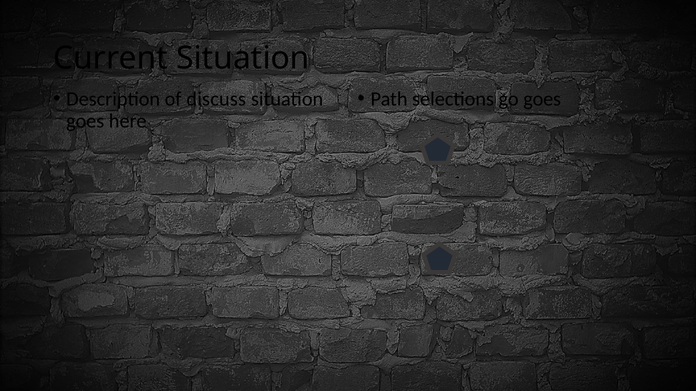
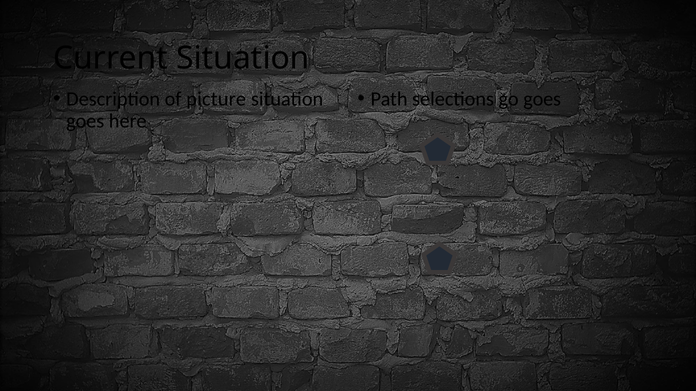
discuss: discuss -> picture
